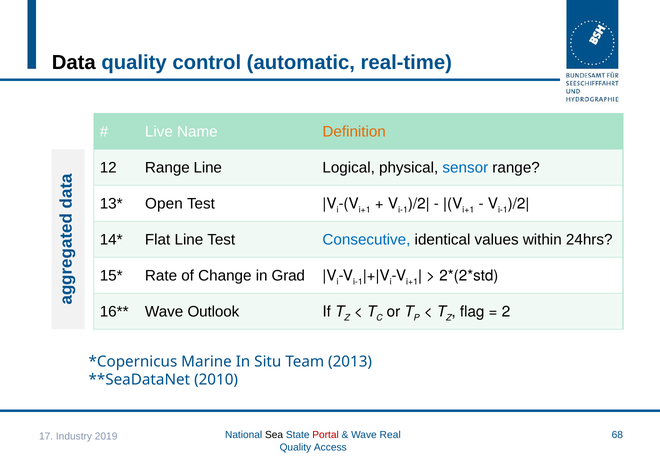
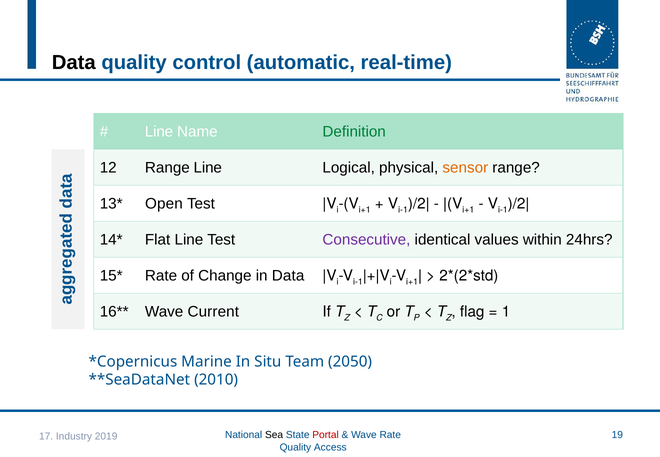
Live at (159, 132): Live -> Line
Definition colour: orange -> green
sensor colour: blue -> orange
Consecutive colour: blue -> purple
in Grad: Grad -> Data
Outlook: Outlook -> Current
2: 2 -> 1
2013: 2013 -> 2050
Wave Real: Real -> Rate
68: 68 -> 19
